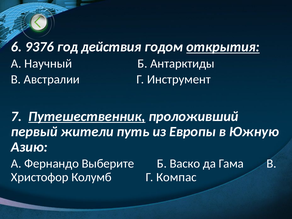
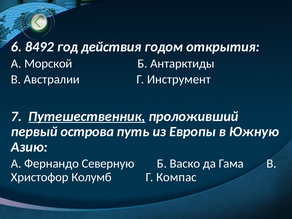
9376: 9376 -> 8492
открытия underline: present -> none
Научный: Научный -> Морской
жители: жители -> острова
Выберите: Выберите -> Северную
